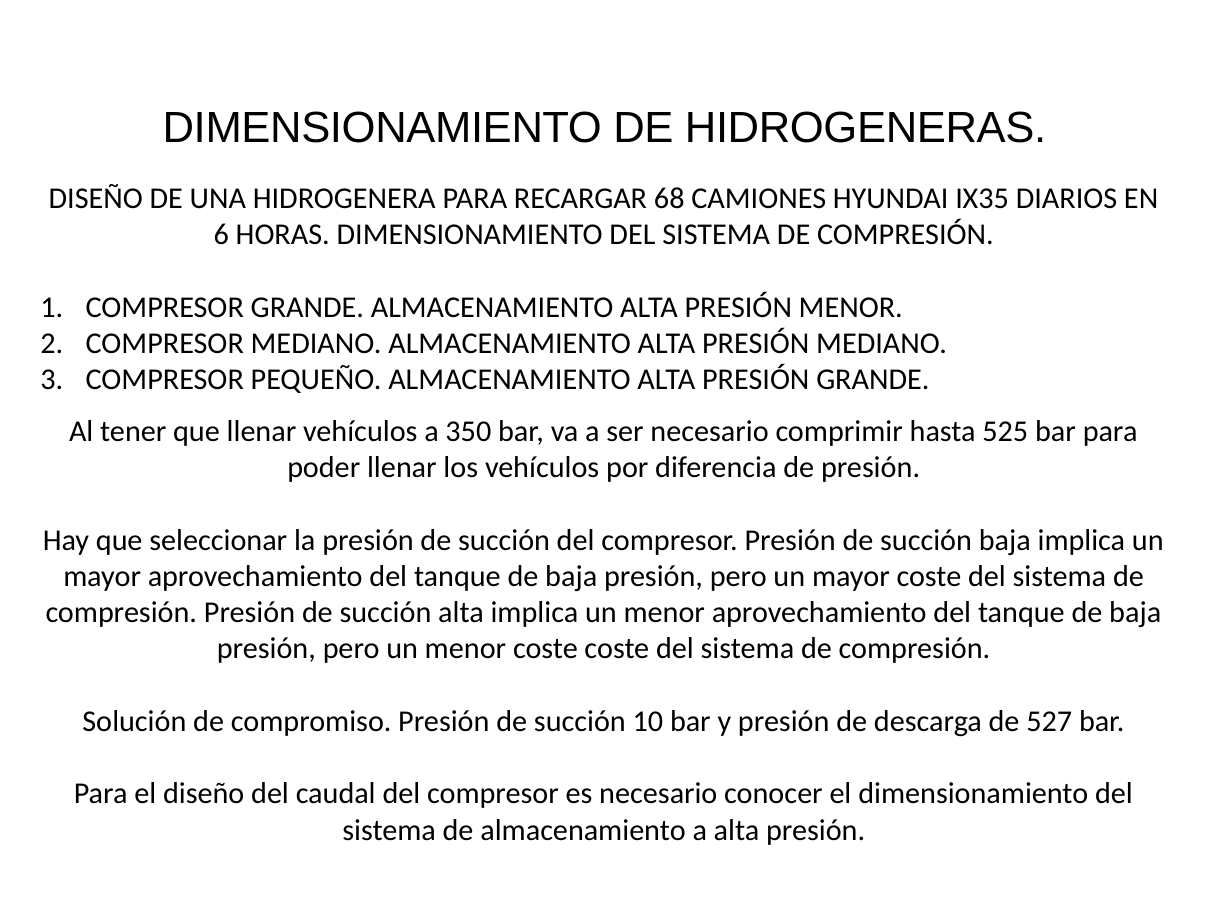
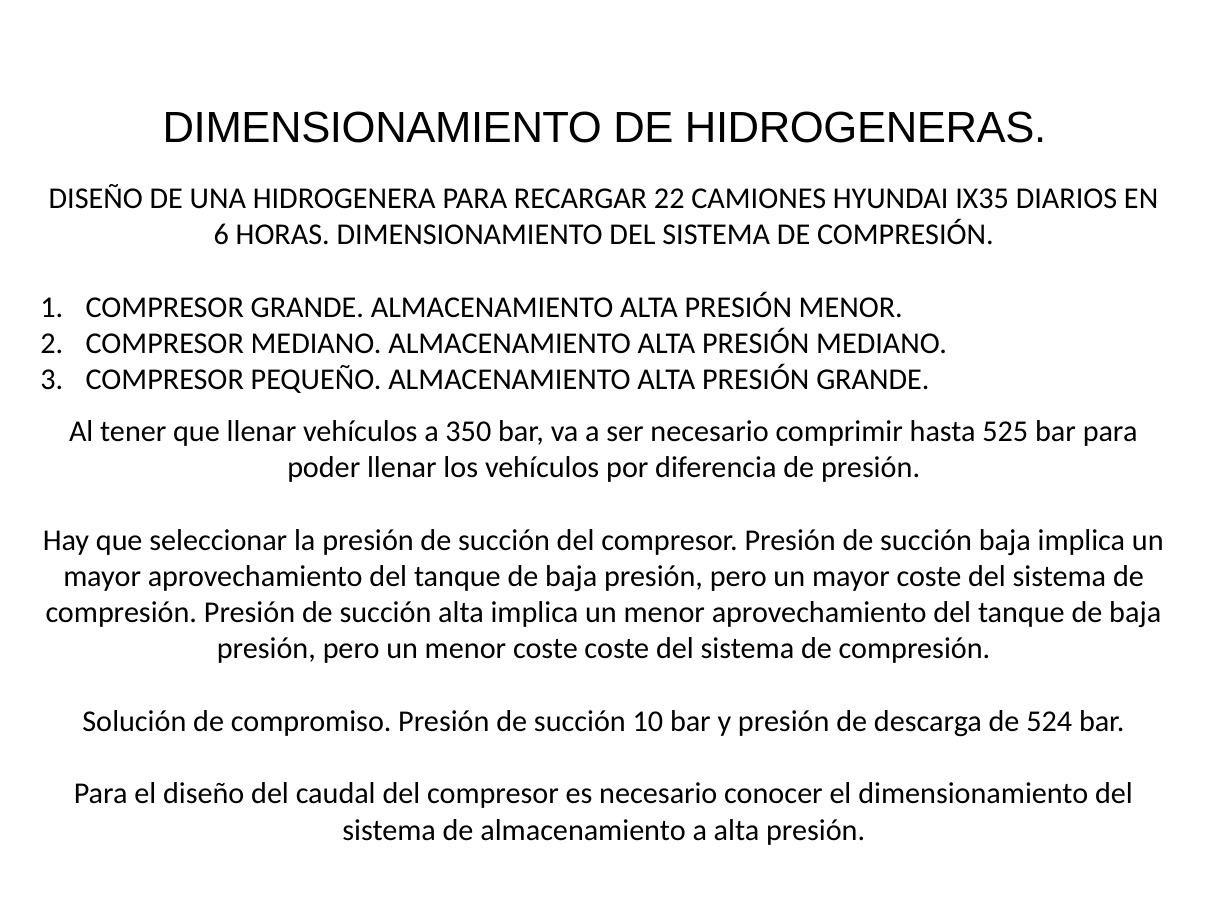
68: 68 -> 22
527: 527 -> 524
